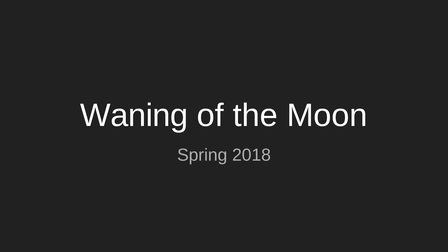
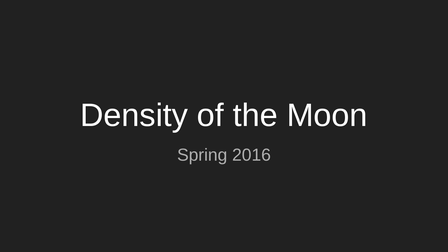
Waning: Waning -> Density
2018: 2018 -> 2016
